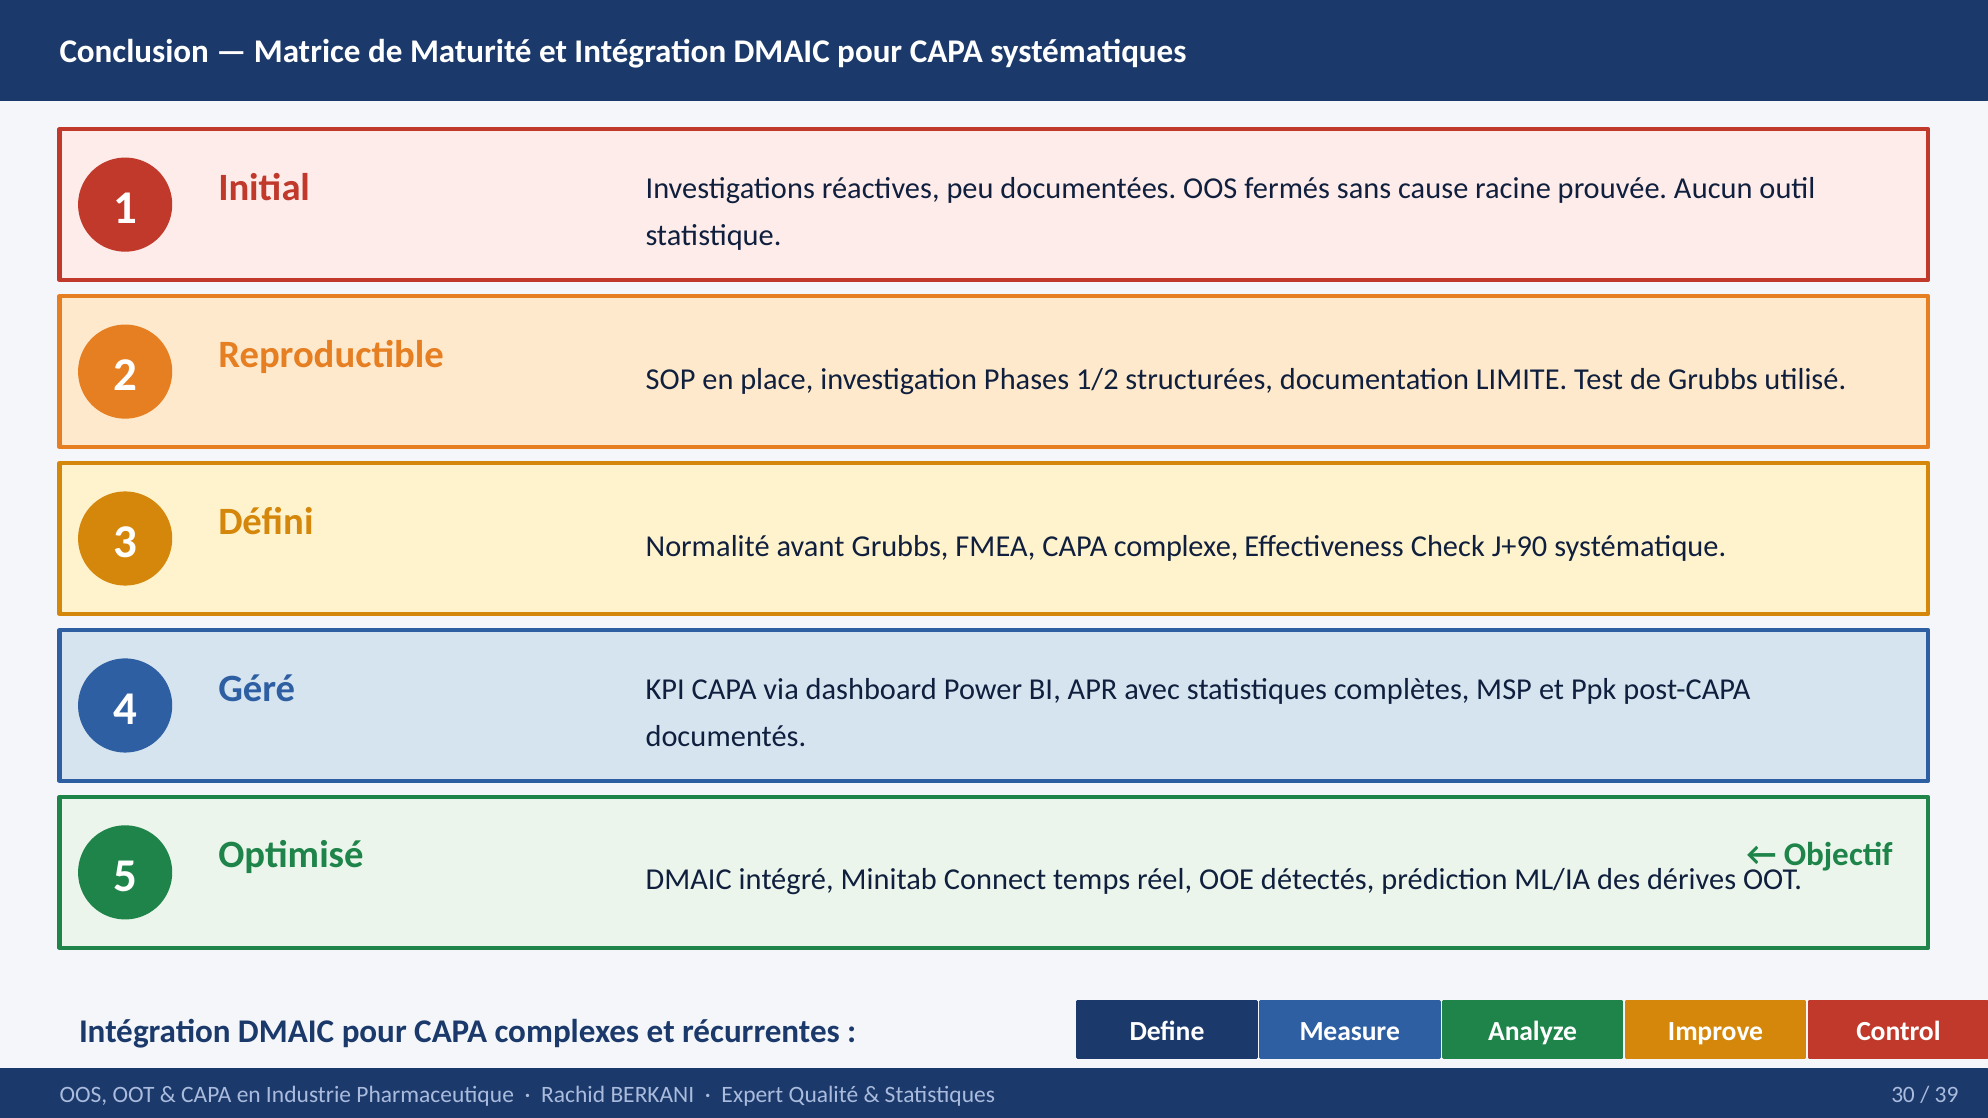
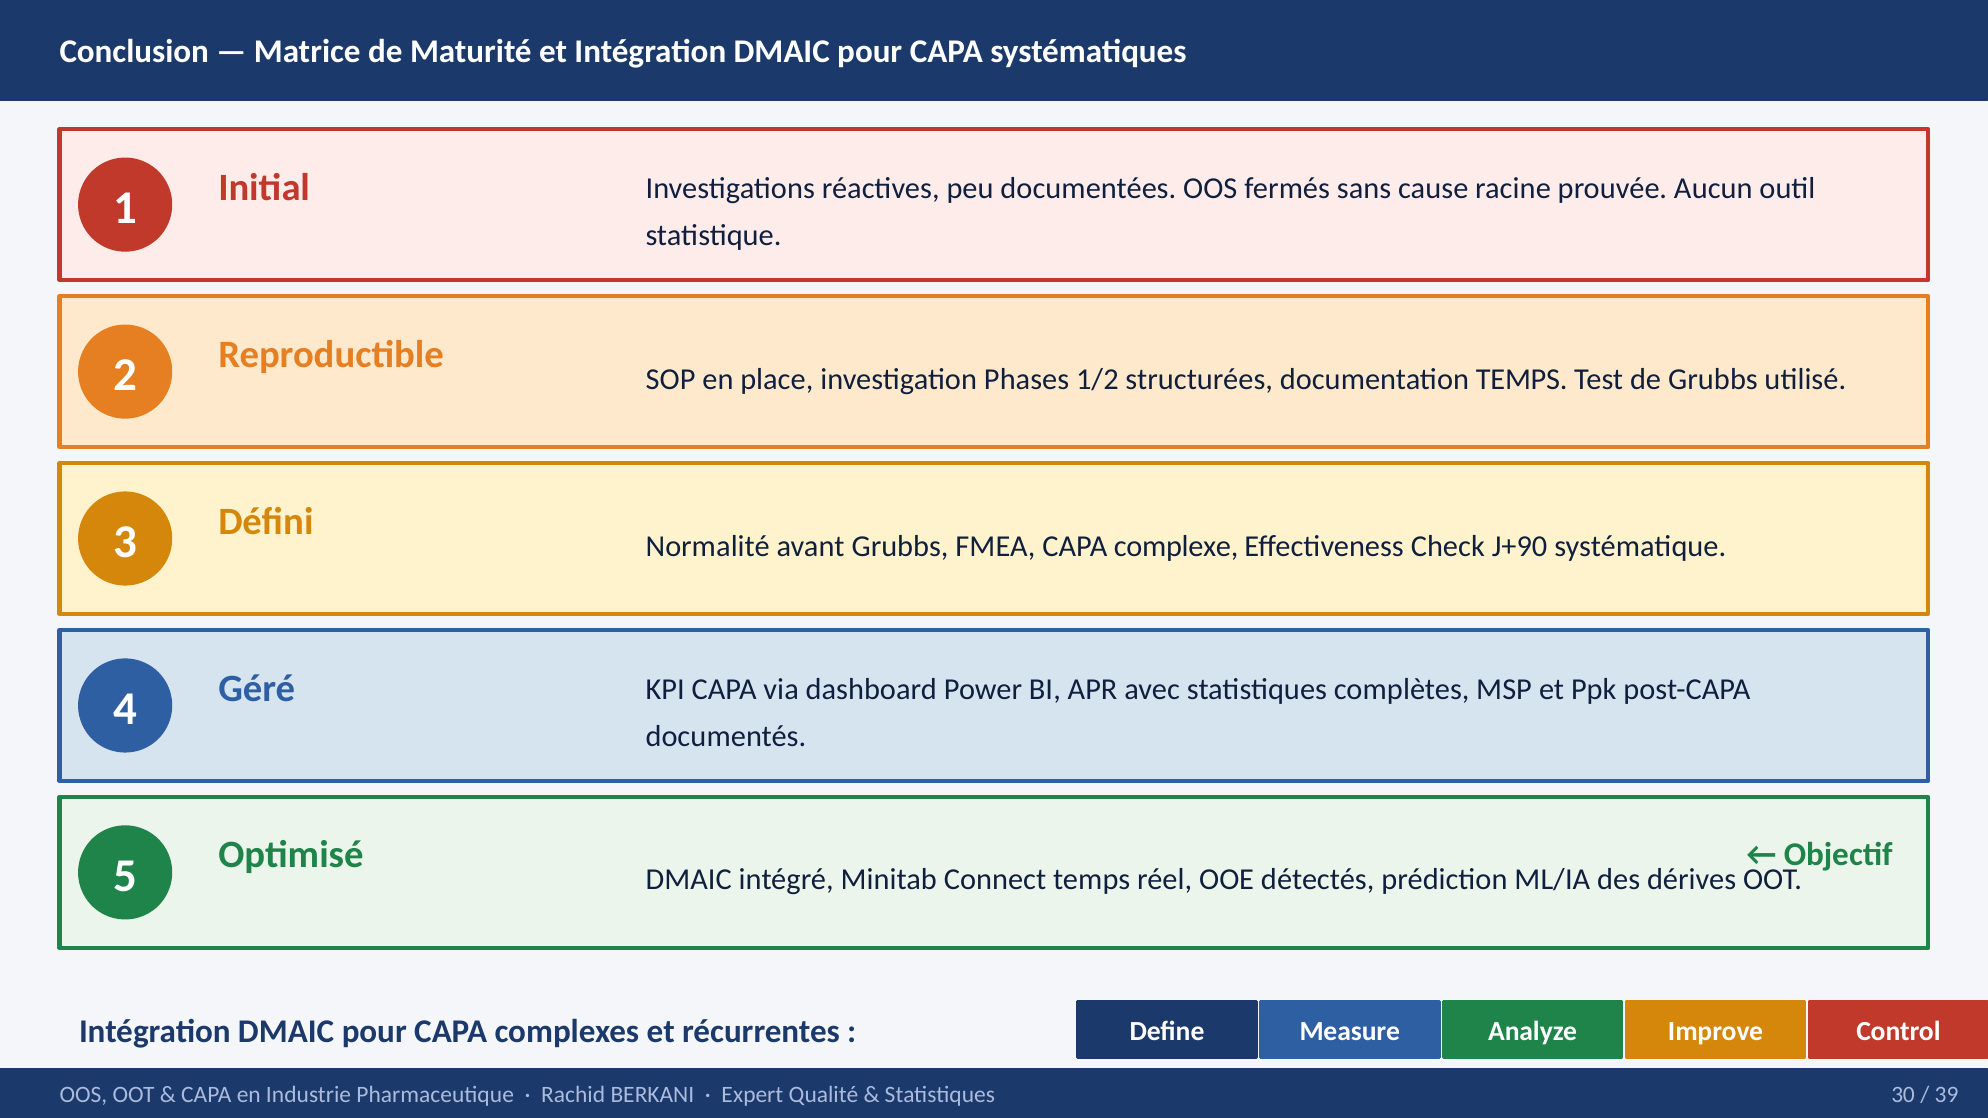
documentation LIMITE: LIMITE -> TEMPS
